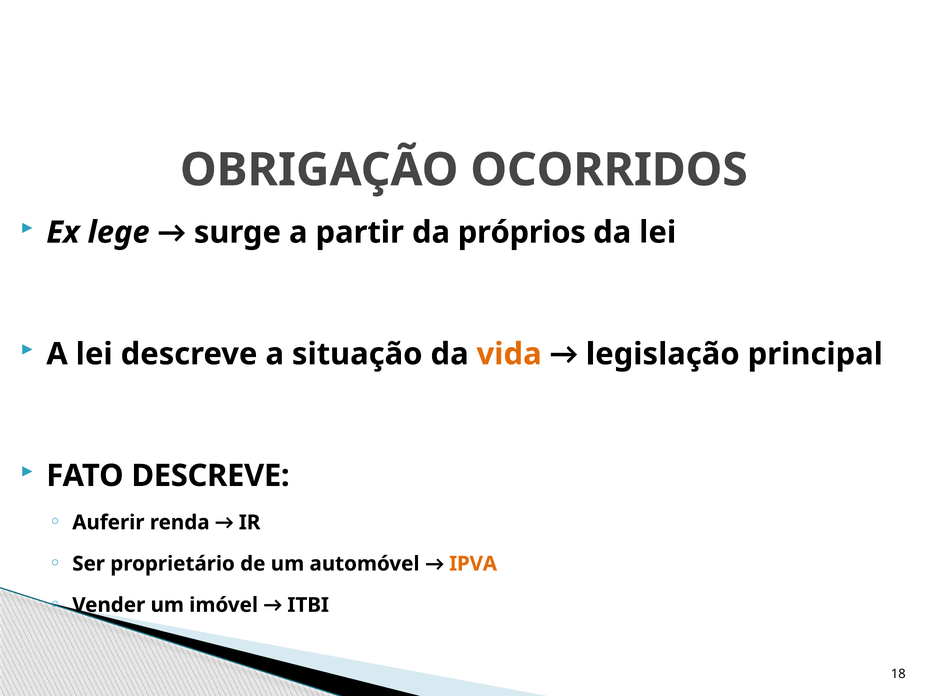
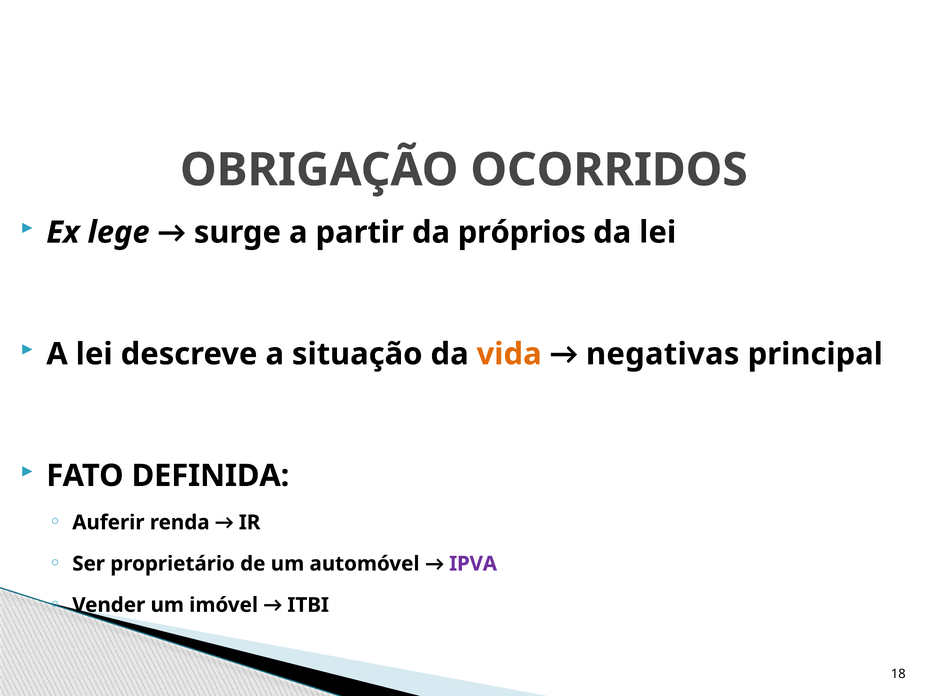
legislação: legislação -> negativas
FATO DESCREVE: DESCREVE -> DEFINIDA
IPVA colour: orange -> purple
